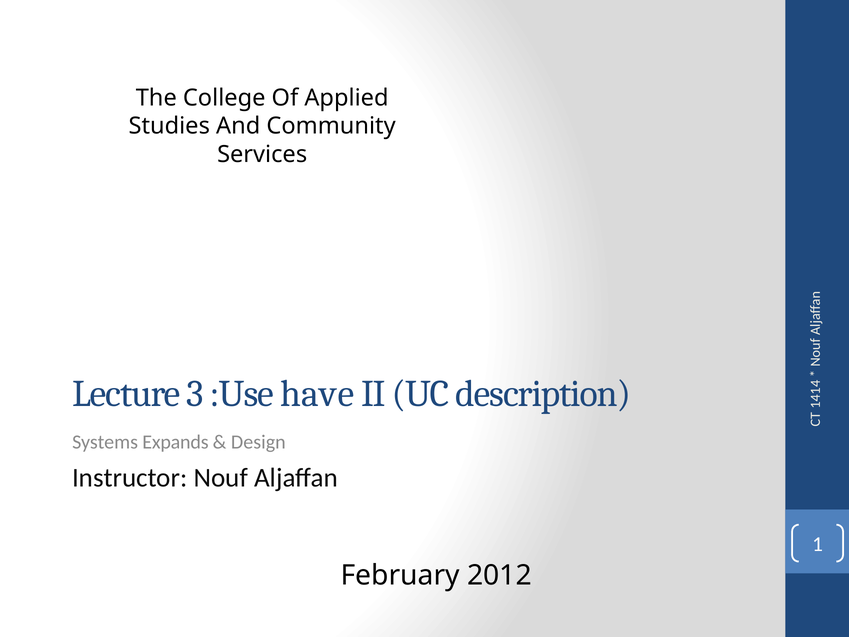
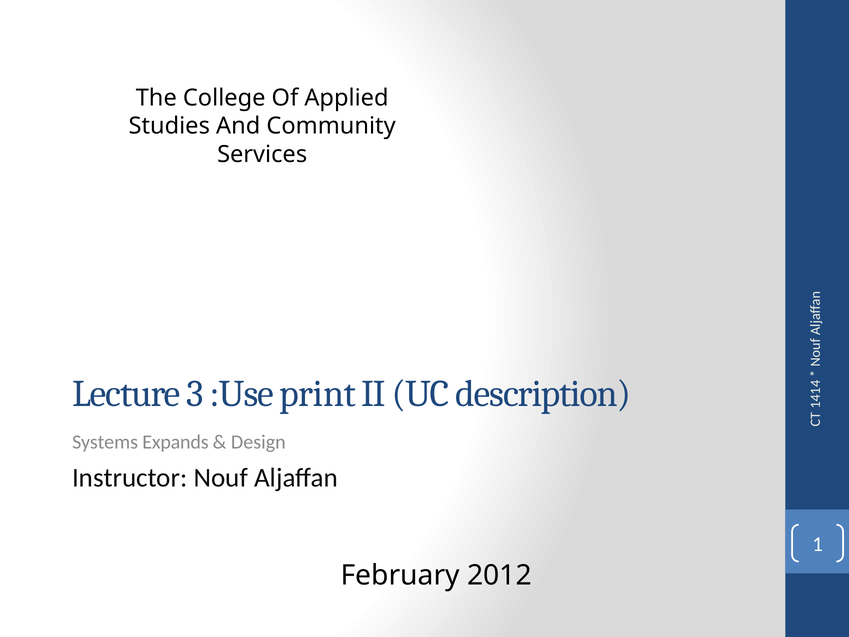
have: have -> print
